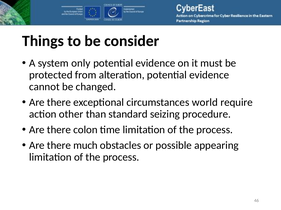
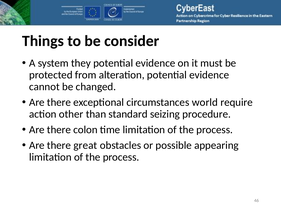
only: only -> they
much: much -> great
